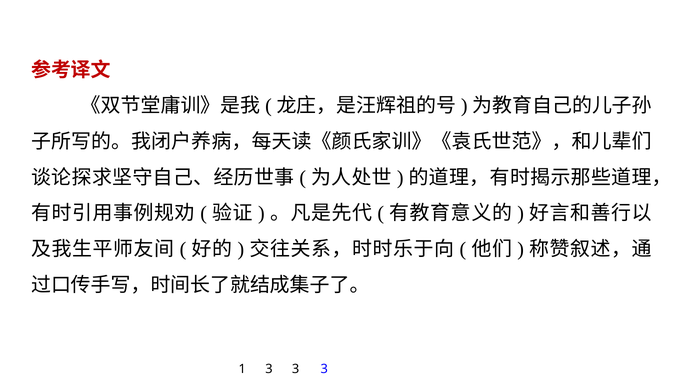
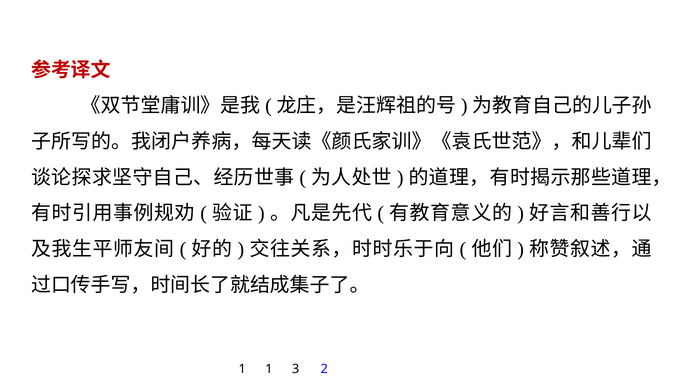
1 3: 3 -> 1
3 at (324, 369): 3 -> 2
